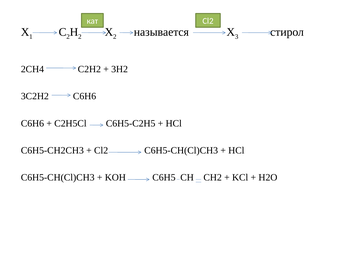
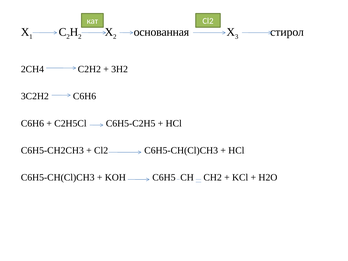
называется: называется -> основанная
